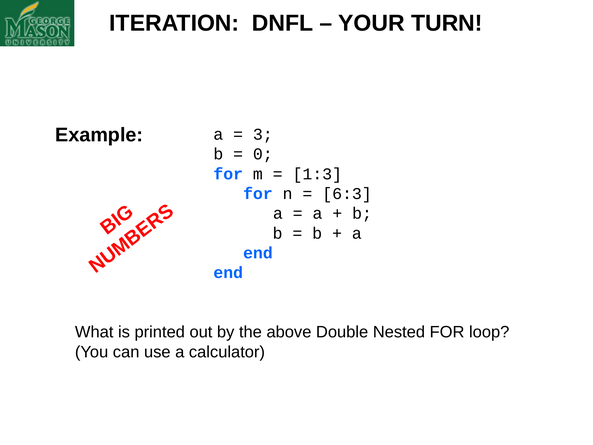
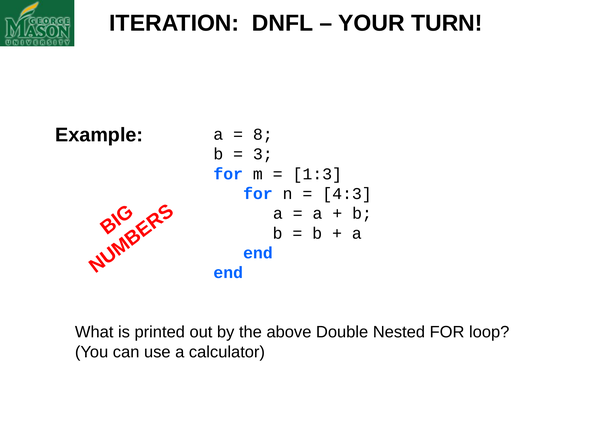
3: 3 -> 8
0: 0 -> 3
6:3: 6:3 -> 4:3
